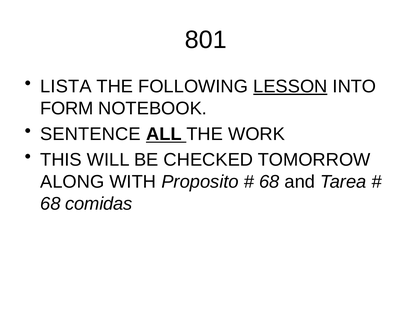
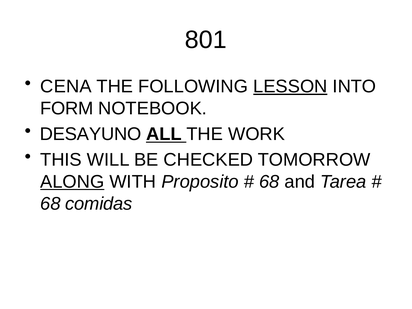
LISTA: LISTA -> CENA
SENTENCE: SENTENCE -> DESAYUNO
ALONG underline: none -> present
